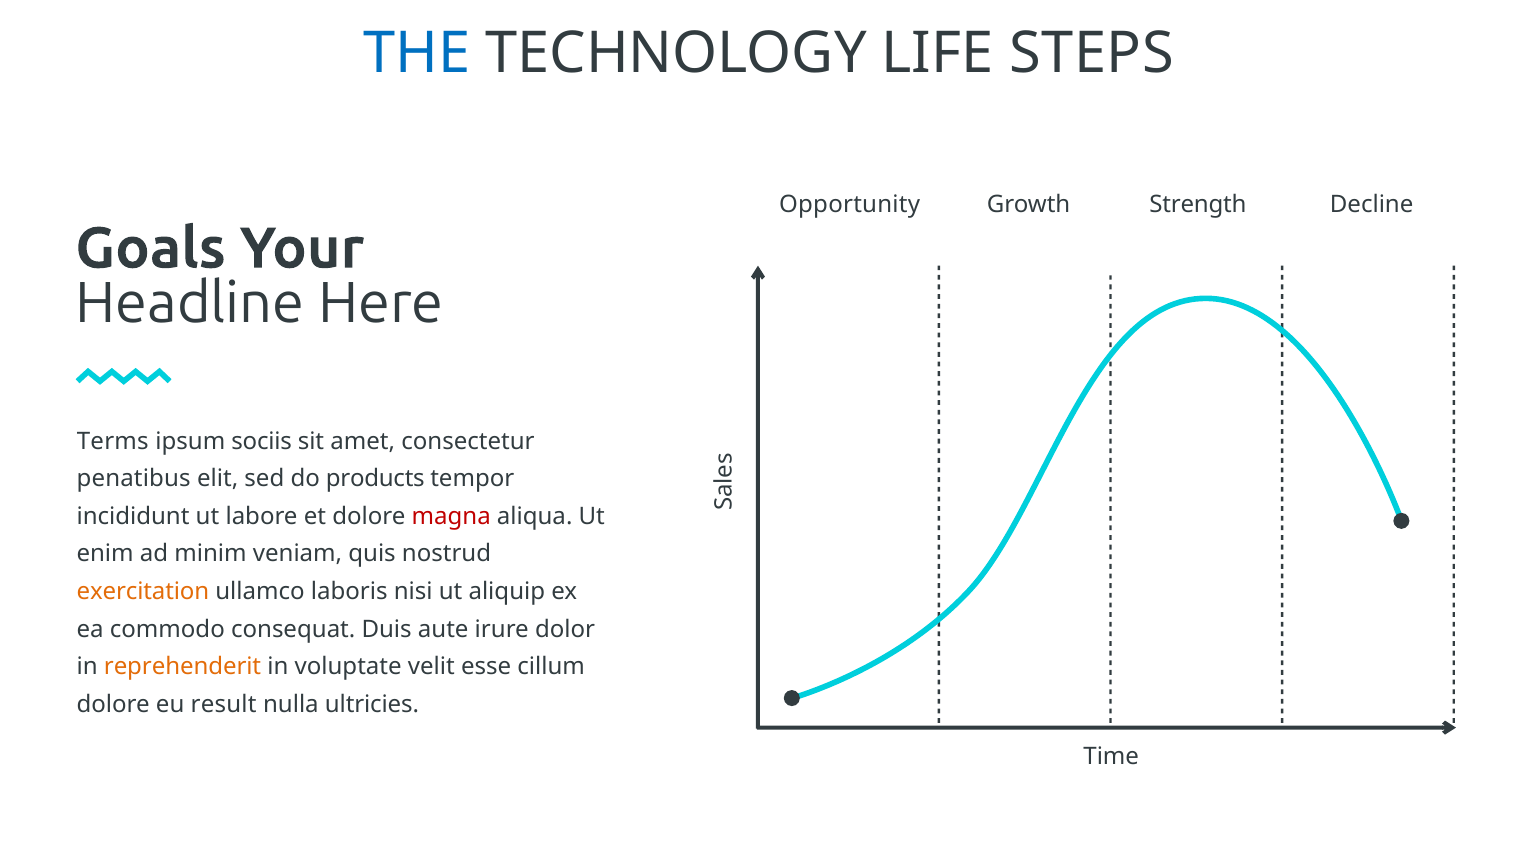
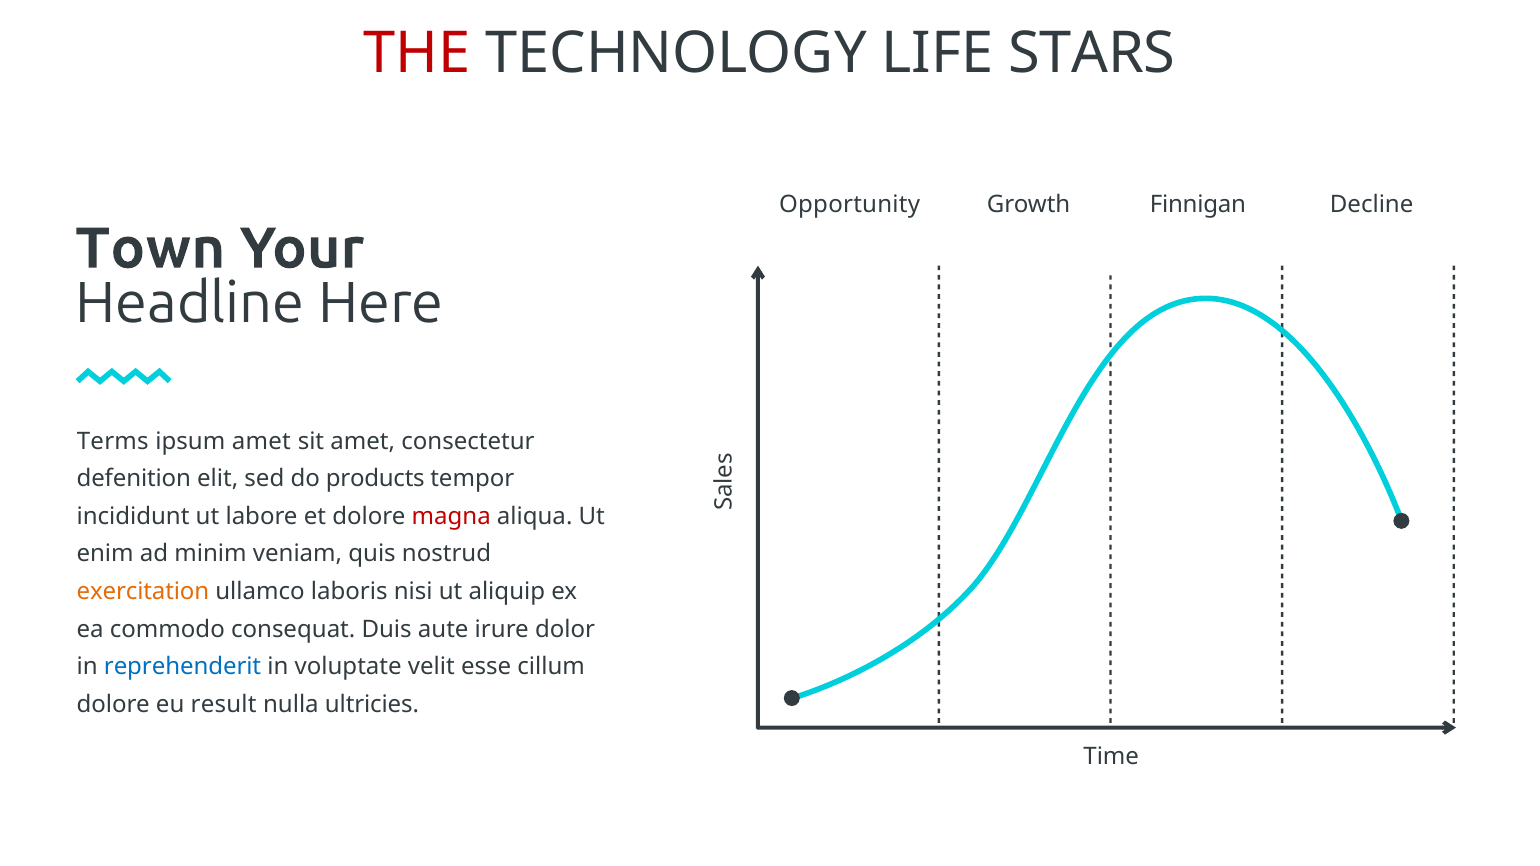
THE colour: blue -> red
STEPS: STEPS -> STARS
Strength: Strength -> Finnigan
Goals: Goals -> Town
ipsum sociis: sociis -> amet
penatibus: penatibus -> defenition
reprehenderit colour: orange -> blue
